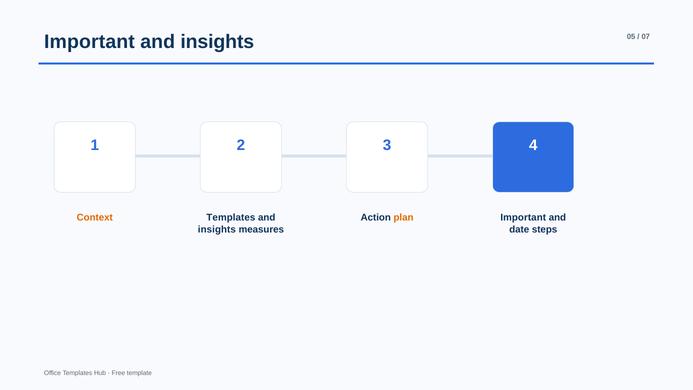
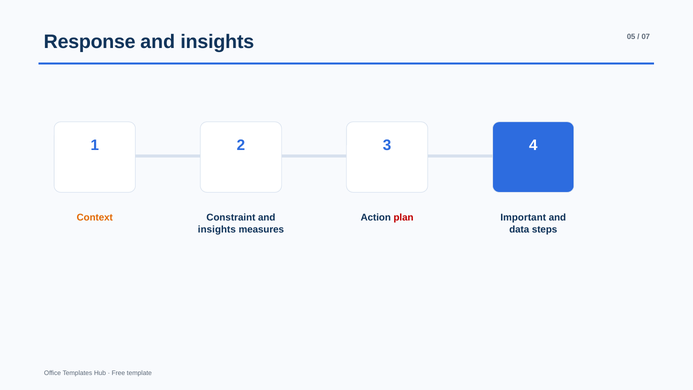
Important at (89, 42): Important -> Response
Templates at (231, 218): Templates -> Constraint
plan colour: orange -> red
date: date -> data
